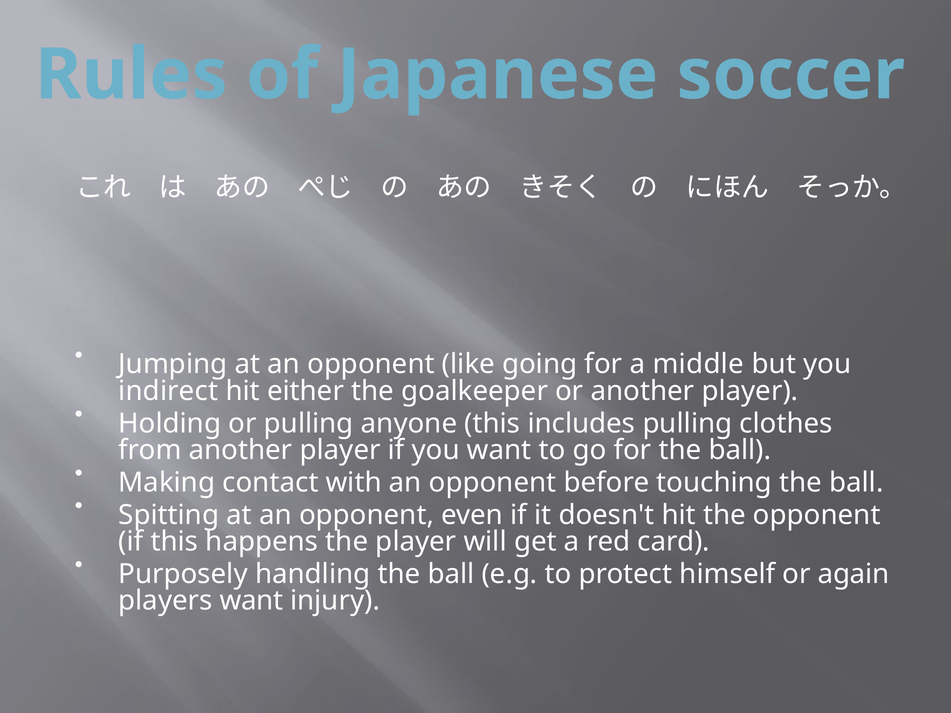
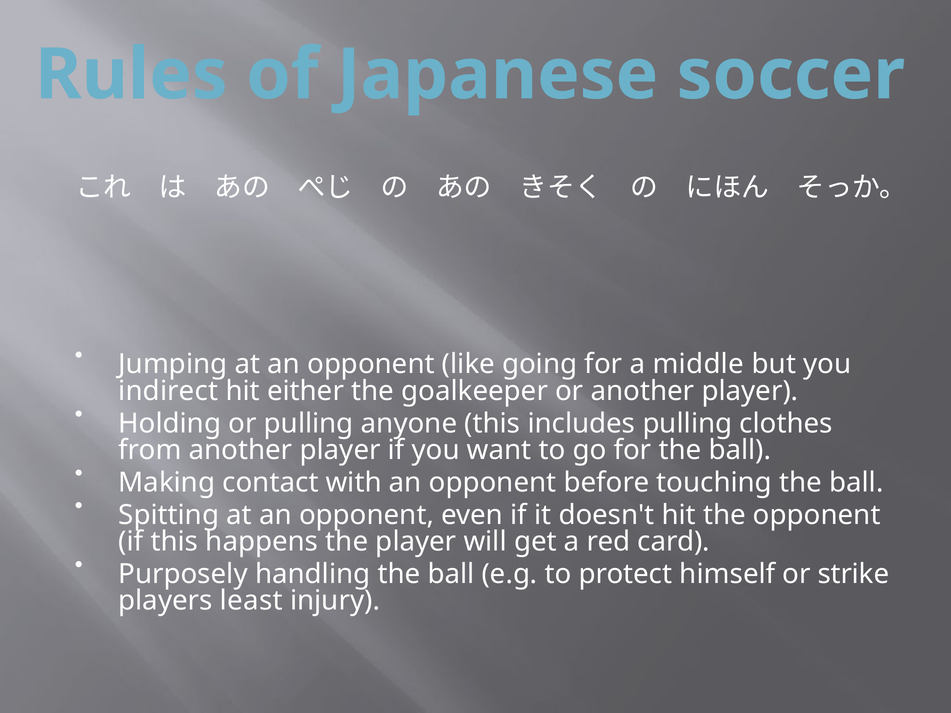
again: again -> strike
players want: want -> least
